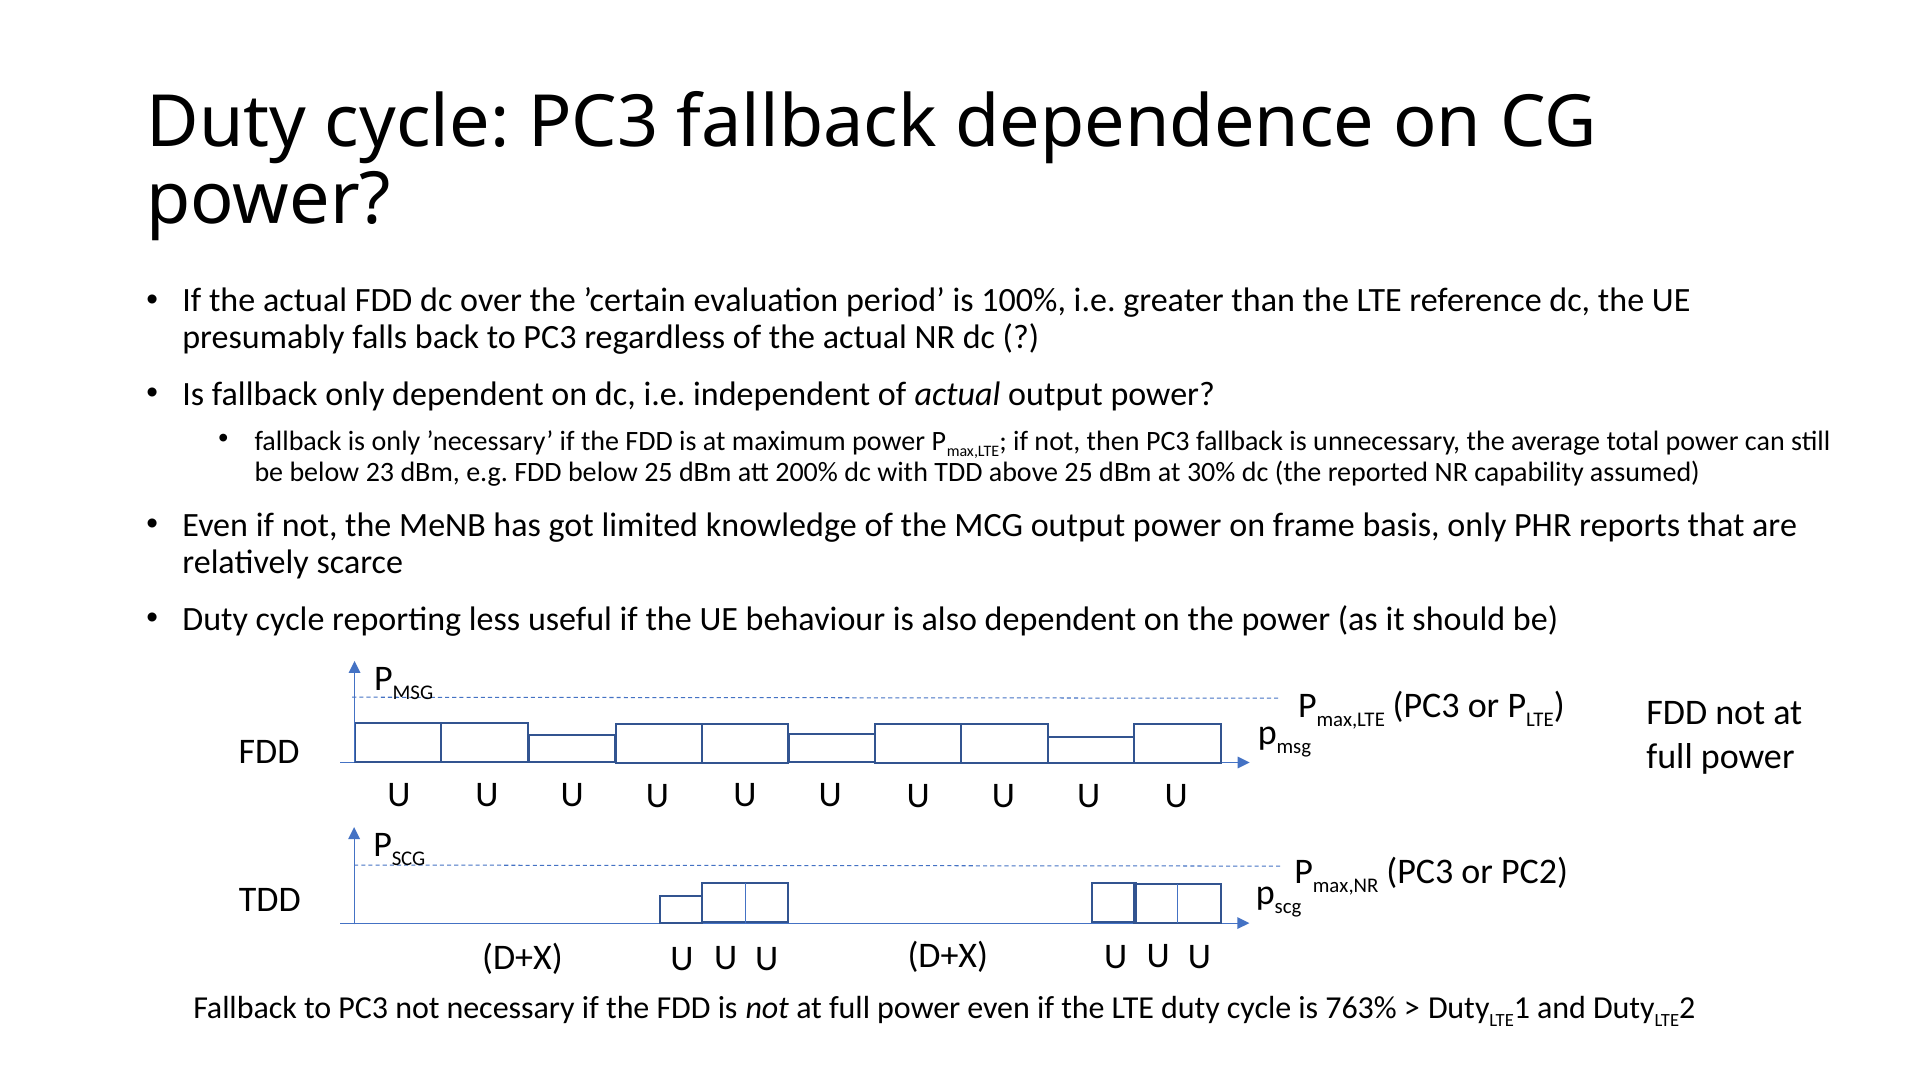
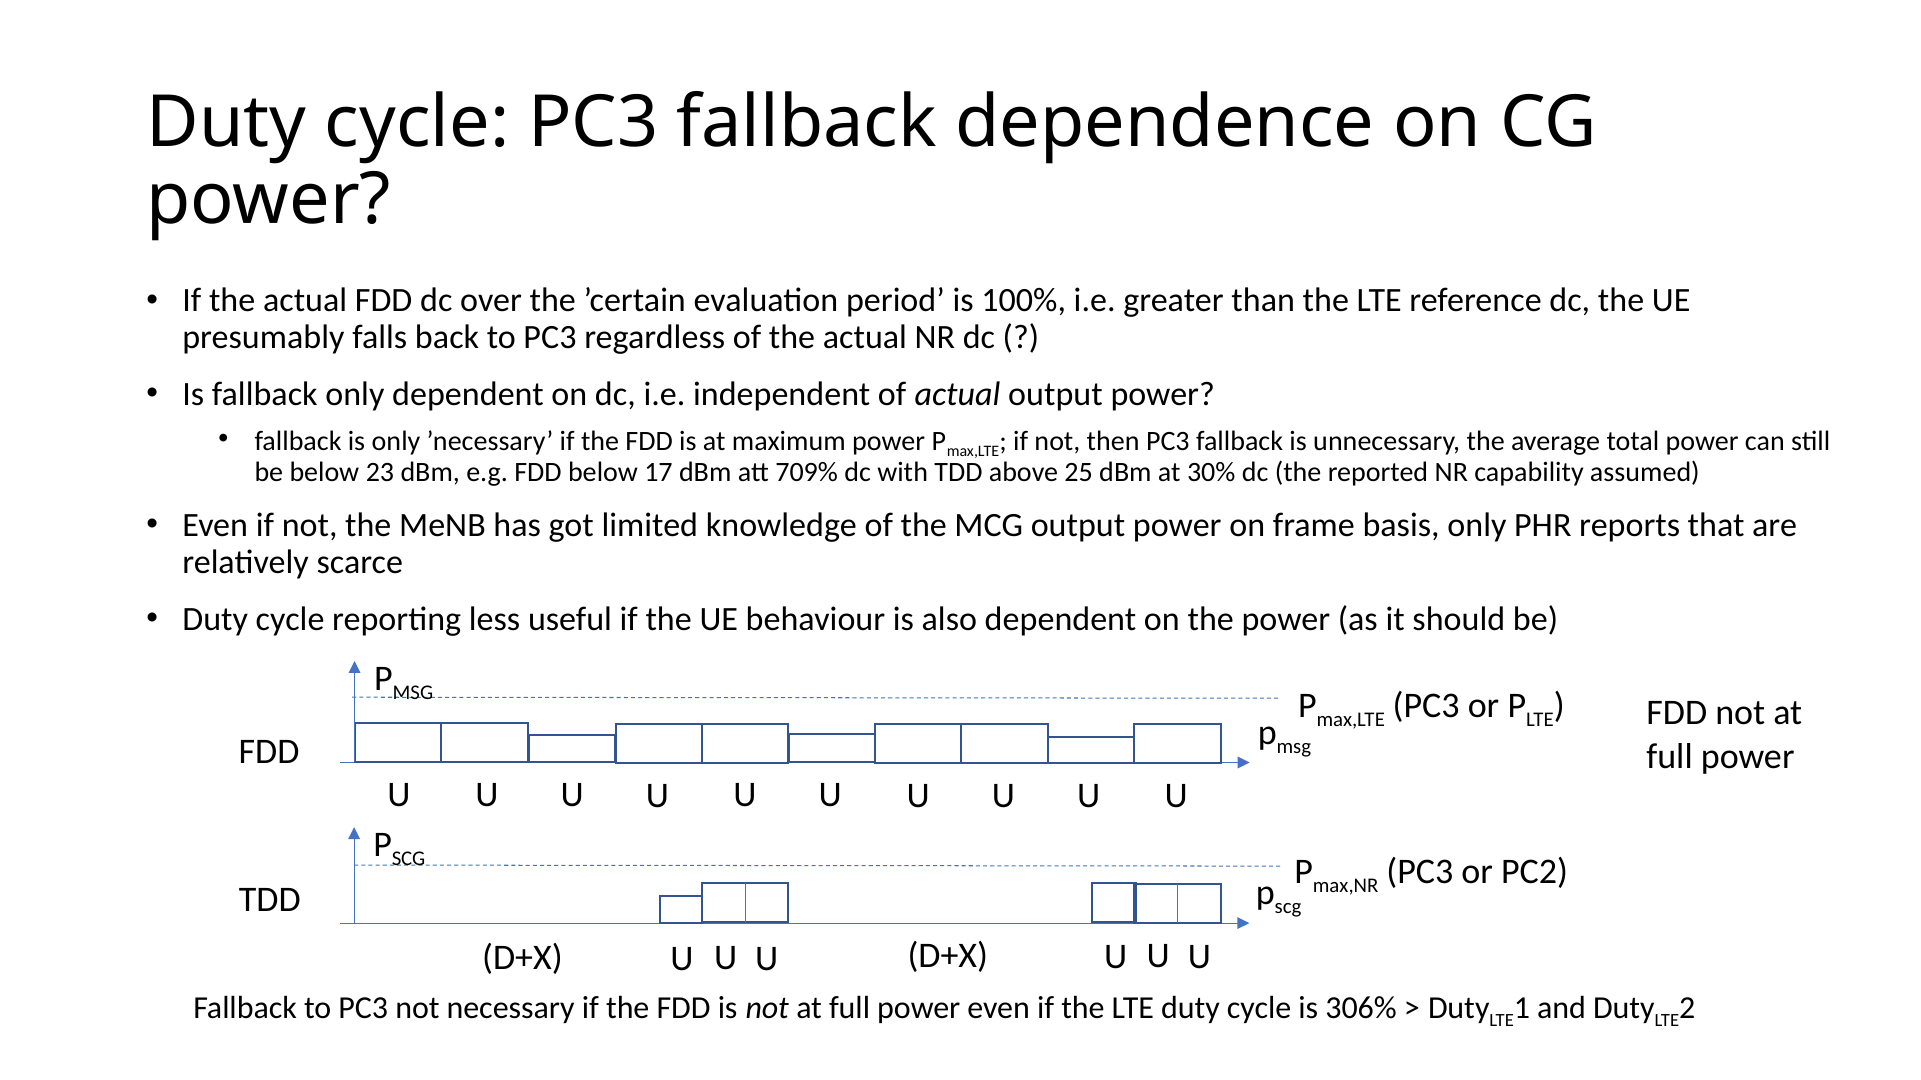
below 25: 25 -> 17
200%: 200% -> 709%
763%: 763% -> 306%
